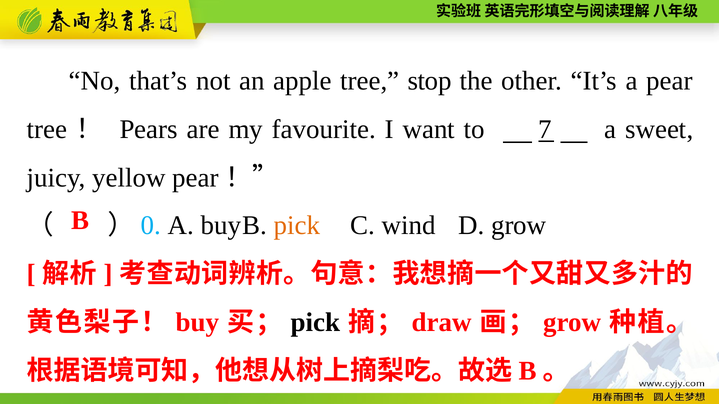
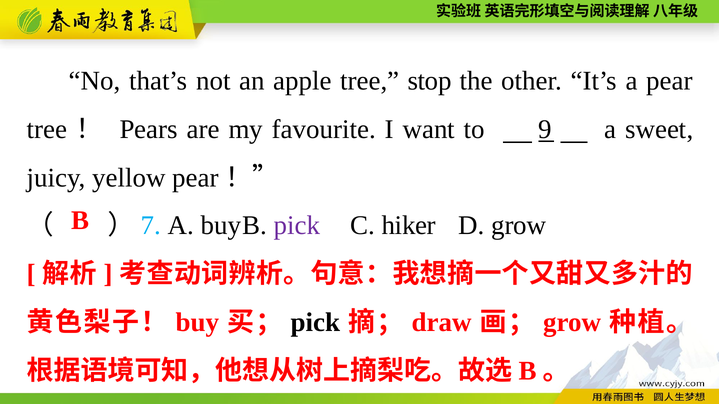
7: 7 -> 9
0: 0 -> 7
pick at (297, 226) colour: orange -> purple
wind: wind -> hiker
